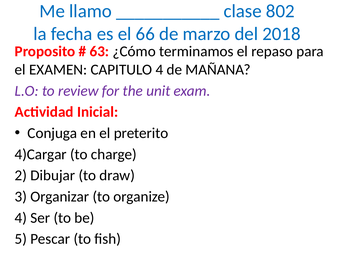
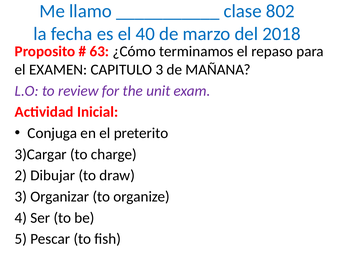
66: 66 -> 40
CAPITULO 4: 4 -> 3
4)Cargar: 4)Cargar -> 3)Cargar
